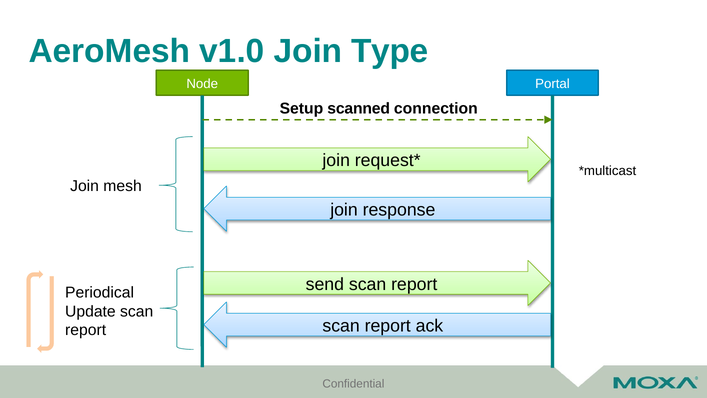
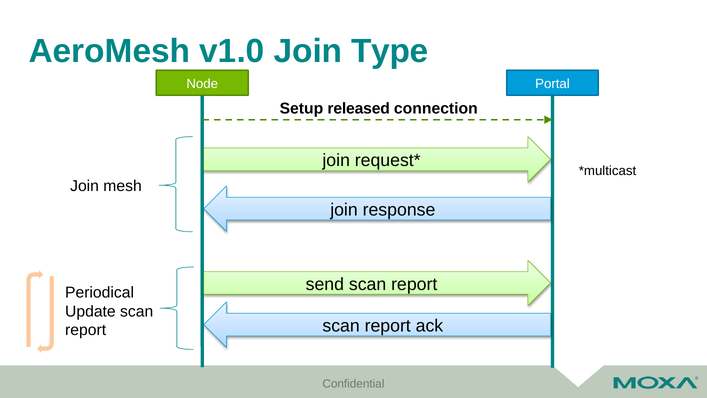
scanned: scanned -> released
